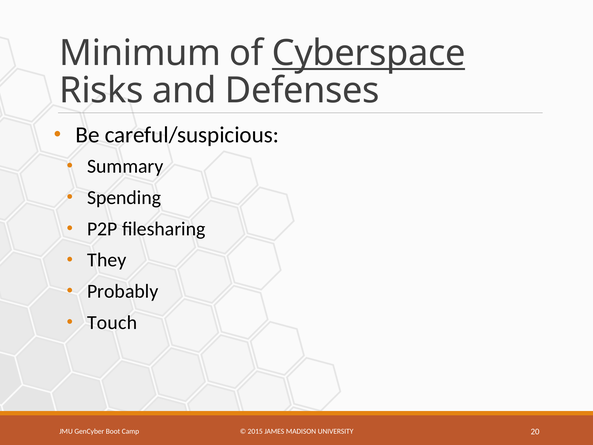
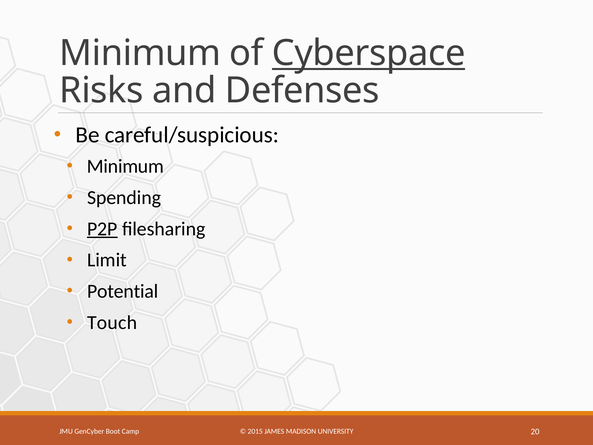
Summary at (125, 166): Summary -> Minimum
P2P underline: none -> present
They: They -> Limit
Probably: Probably -> Potential
